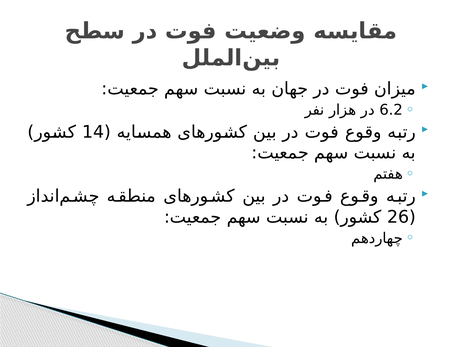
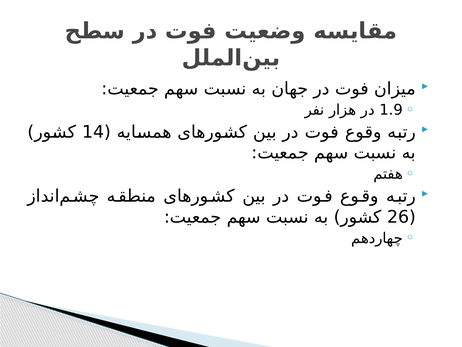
6.2: 6.2 -> 1.9
